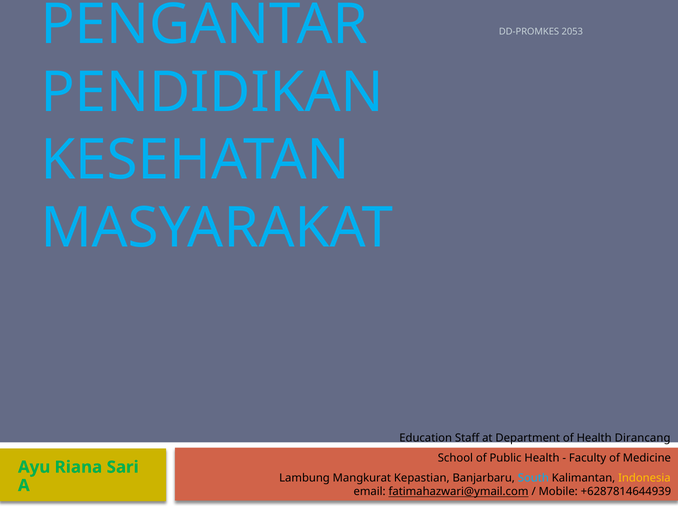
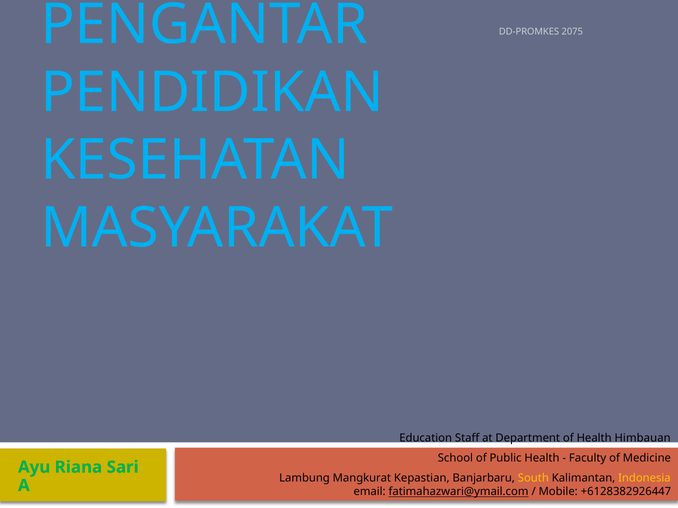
2053: 2053 -> 2075
Dirancang: Dirancang -> Himbauan
South colour: light blue -> yellow
+6287814644939: +6287814644939 -> +6128382926447
